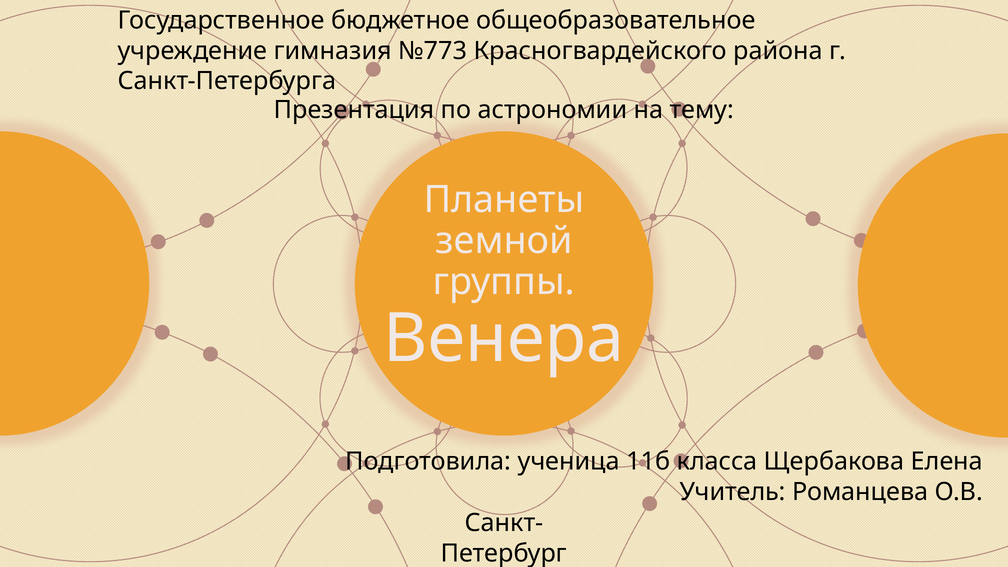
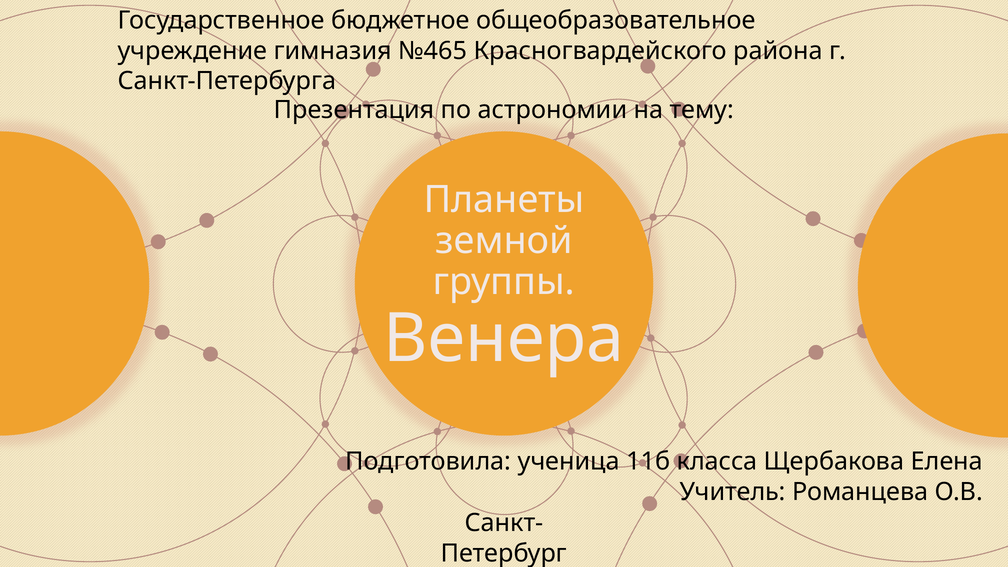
№773: №773 -> №465
